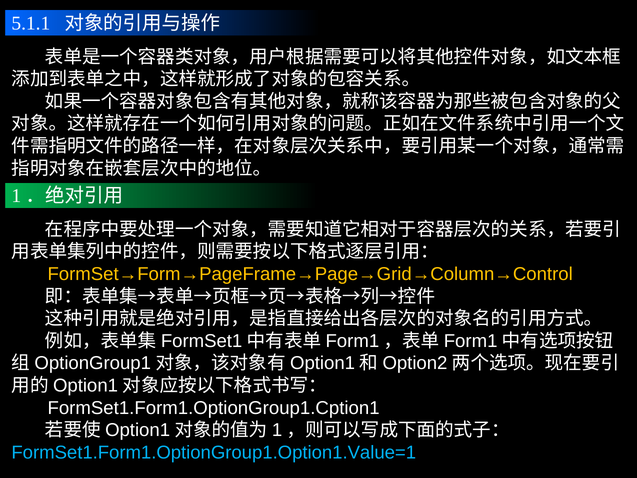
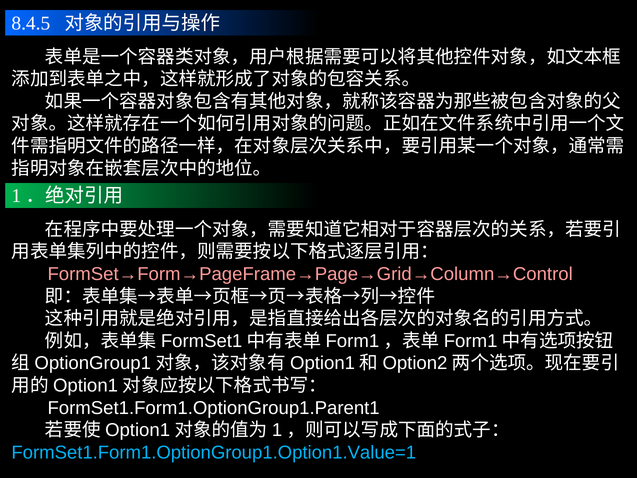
5.1.1: 5.1.1 -> 8.4.5
FormSet→Form→PageFrame→Page→Grid→Column→Control colour: yellow -> pink
FormSet1.Form1.OptionGroup1.Cption1: FormSet1.Form1.OptionGroup1.Cption1 -> FormSet1.Form1.OptionGroup1.Parent1
